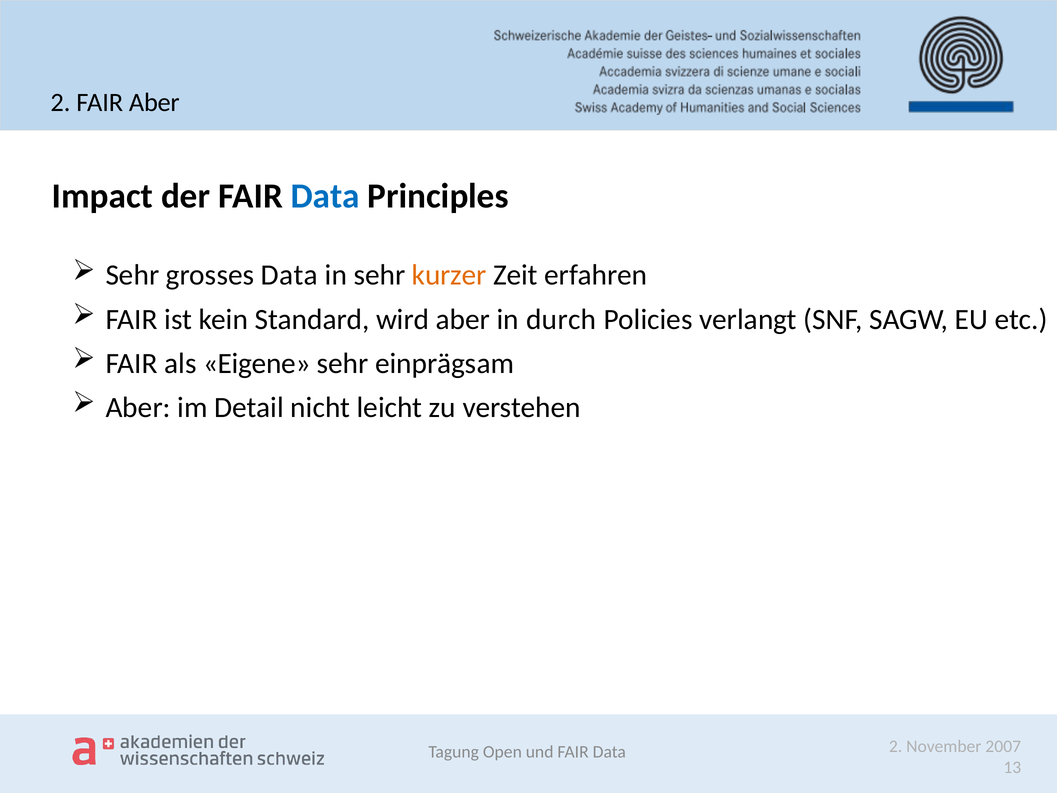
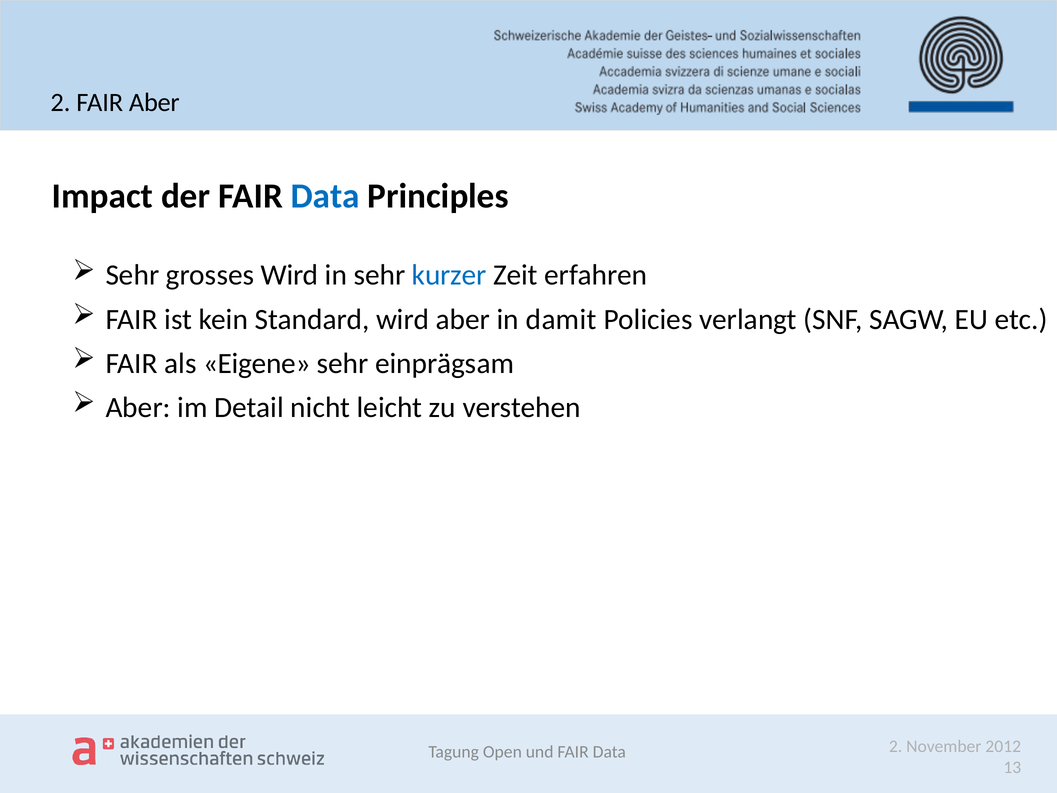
grosses Data: Data -> Wird
kurzer colour: orange -> blue
durch: durch -> damit
2007: 2007 -> 2012
